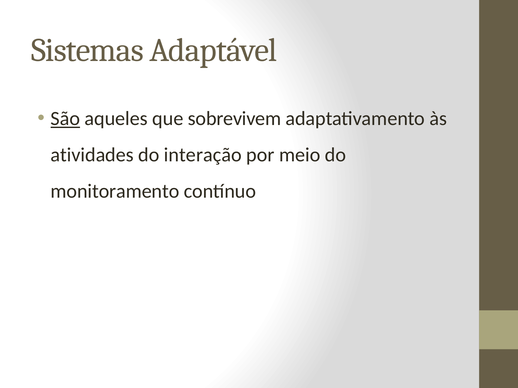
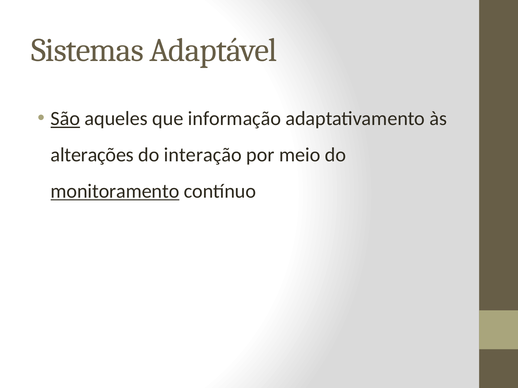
sobrevivem: sobrevivem -> informação
atividades: atividades -> alterações
monitoramento underline: none -> present
